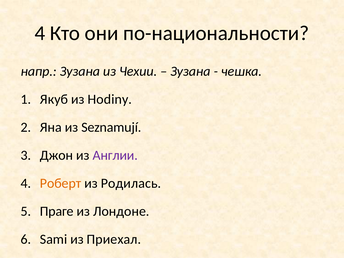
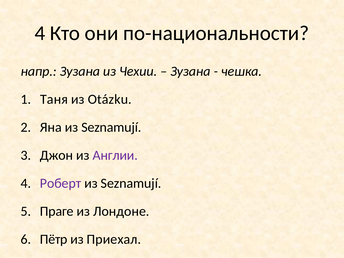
Якуб: Якуб -> Таня
Hodiny: Hodiny -> Otázku
Роберт colour: orange -> purple
Родилась at (131, 183): Родилась -> Seznamují
Sami: Sami -> Пётр
